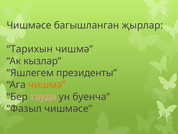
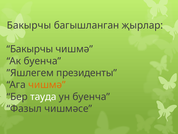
Чишмәсе at (29, 25): Чишмәсе -> Бакырчы
Тарихын at (30, 49): Тарихын -> Бакырчы
Ак кызлар: кызлар -> буенча
тауда colour: pink -> white
